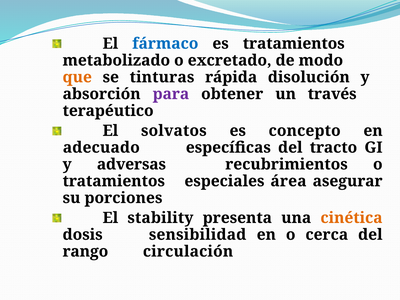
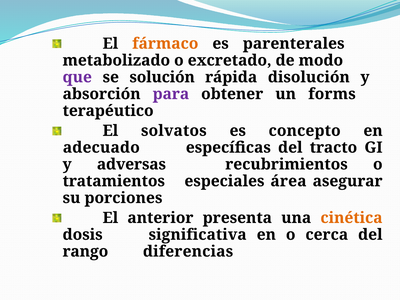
fármaco colour: blue -> orange
es tratamientos: tratamientos -> parenterales
que colour: orange -> purple
tinturas: tinturas -> solución
través: través -> forms
stability: stability -> anterior
sensibilidad: sensibilidad -> significativa
circulación: circulación -> diferencias
